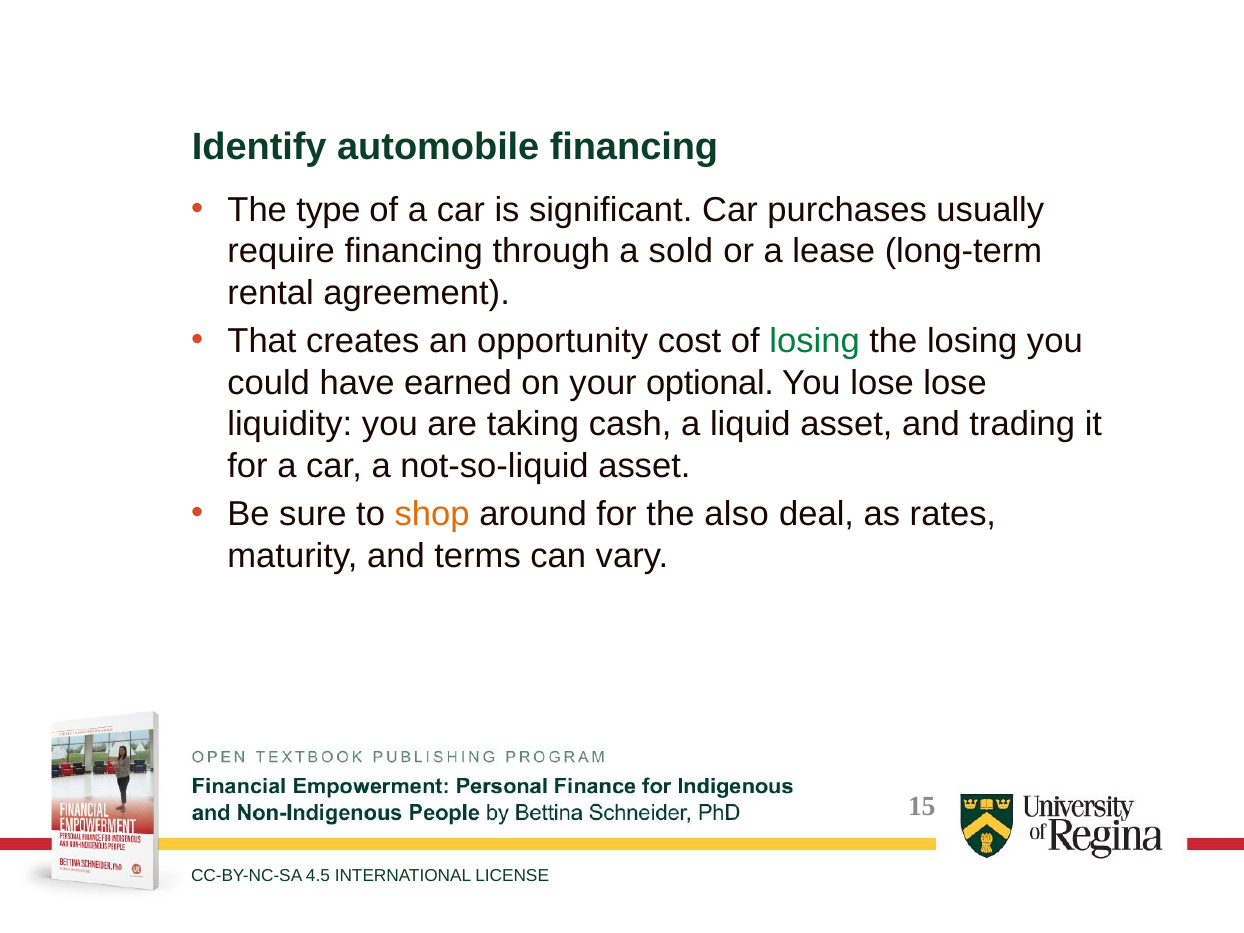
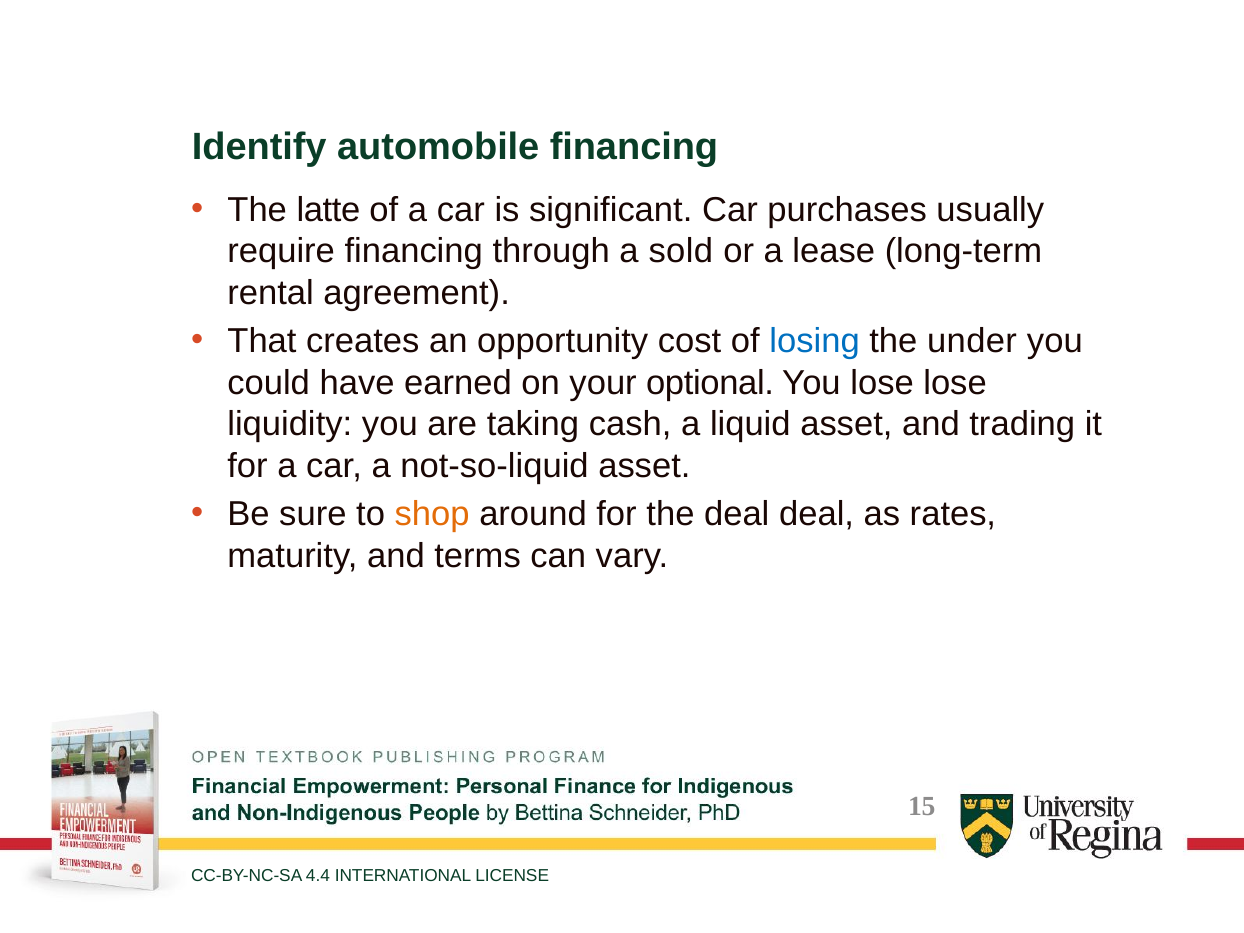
type: type -> latte
losing at (815, 341) colour: green -> blue
the losing: losing -> under
the also: also -> deal
4.5: 4.5 -> 4.4
